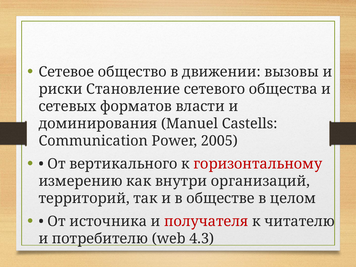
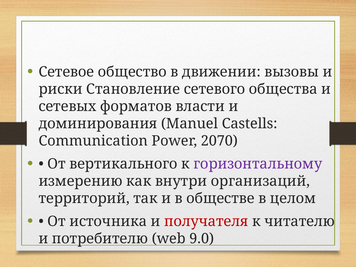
2005: 2005 -> 2070
горизонтальному colour: red -> purple
4.3: 4.3 -> 9.0
